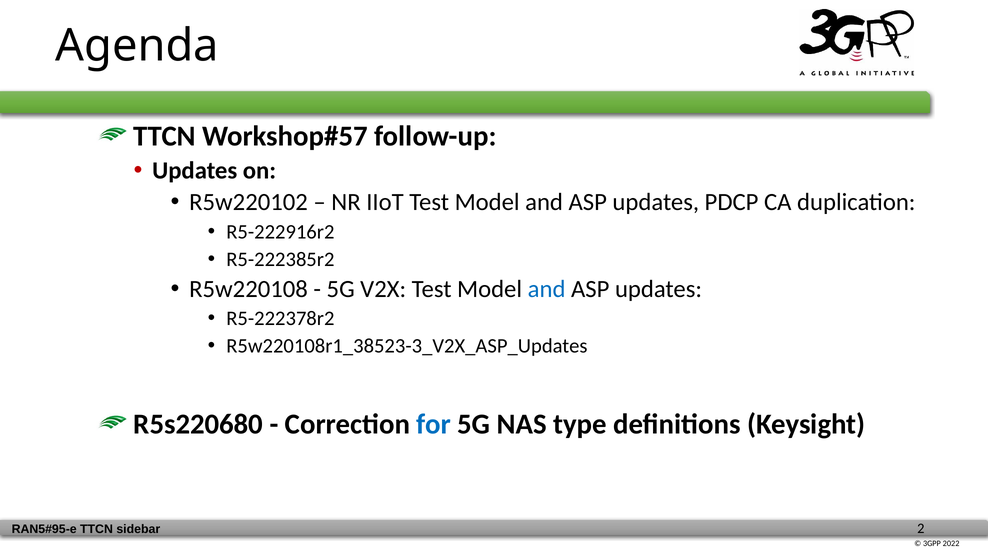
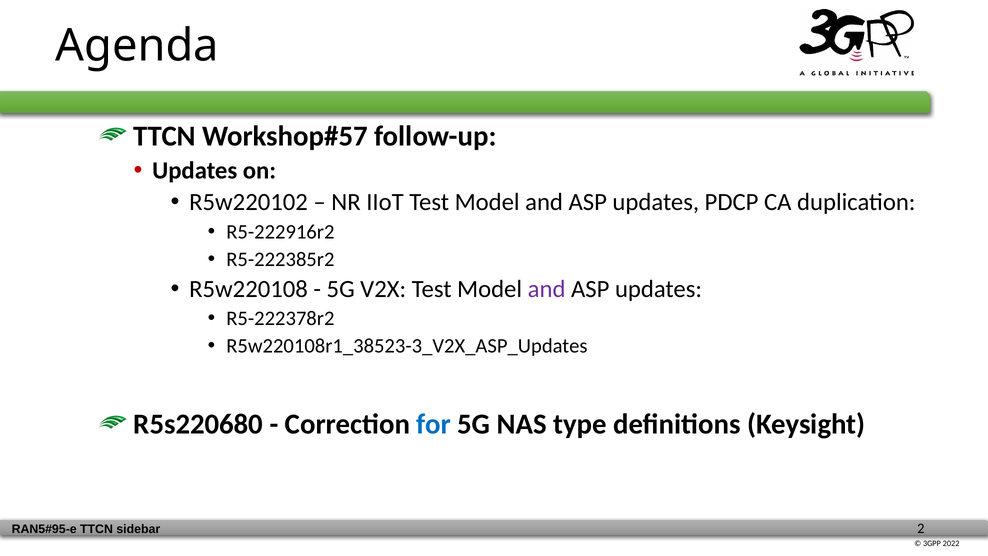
and at (547, 289) colour: blue -> purple
